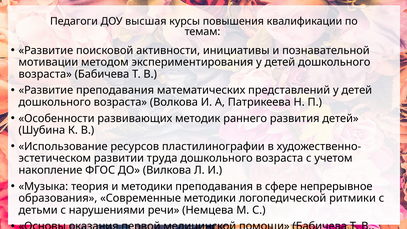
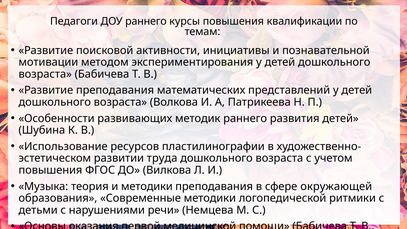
ДОУ высшая: высшая -> раннего
накопление at (50, 170): накопление -> повышения
непрерывное: непрерывное -> окружающей
